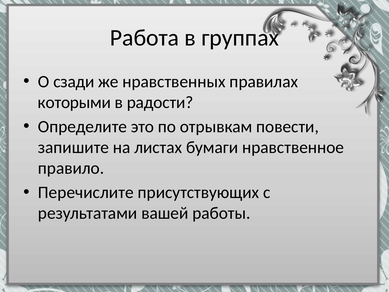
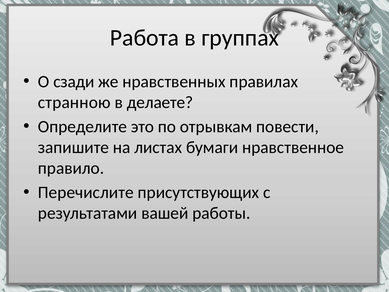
которыми: которыми -> странною
радости: радости -> делаете
